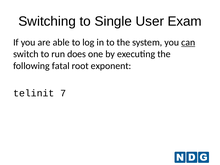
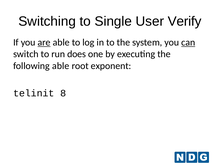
Exam: Exam -> Verify
are underline: none -> present
following fatal: fatal -> able
7: 7 -> 8
